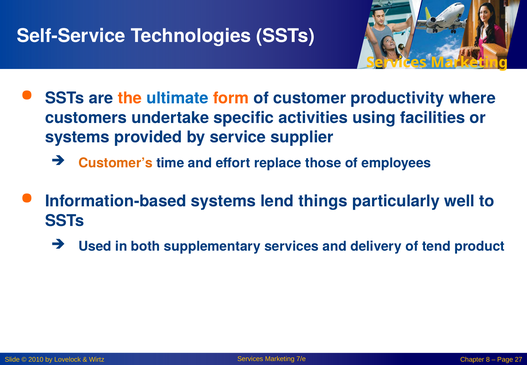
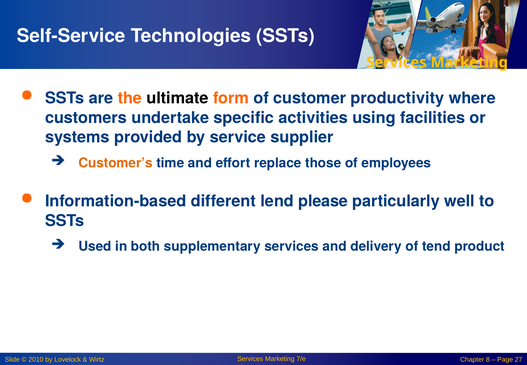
ultimate colour: blue -> black
Information-based systems: systems -> different
things: things -> please
